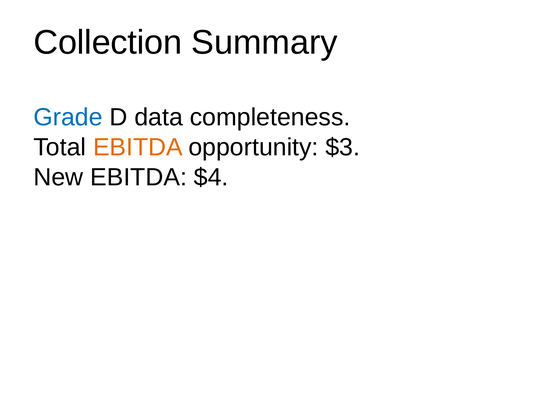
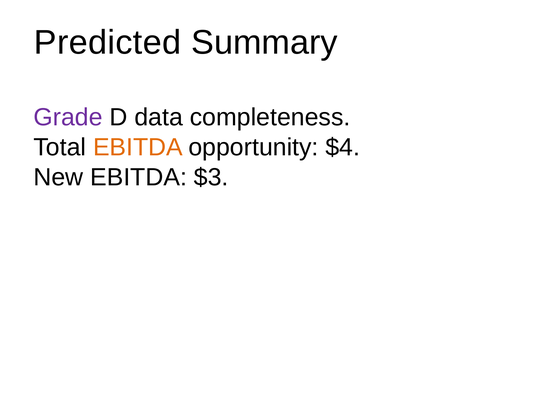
Collection: Collection -> Predicted
Grade colour: blue -> purple
$3: $3 -> $4
$4: $4 -> $3
